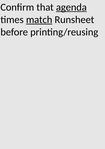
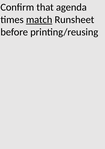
agenda underline: present -> none
